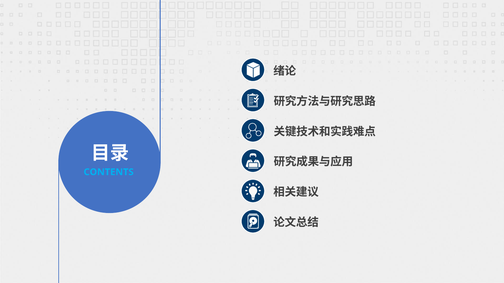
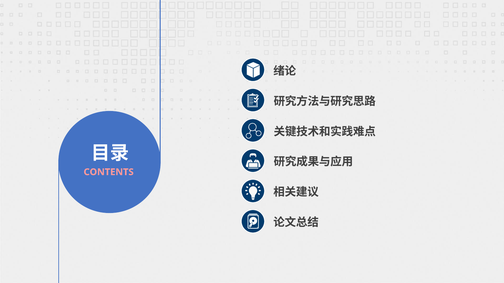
CONTENTS colour: light blue -> pink
